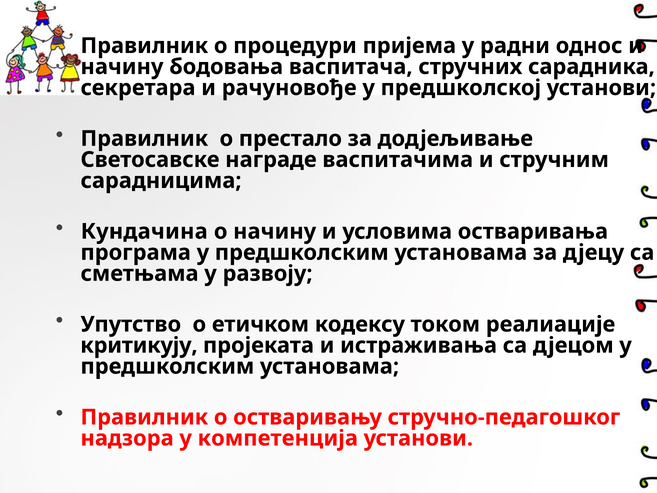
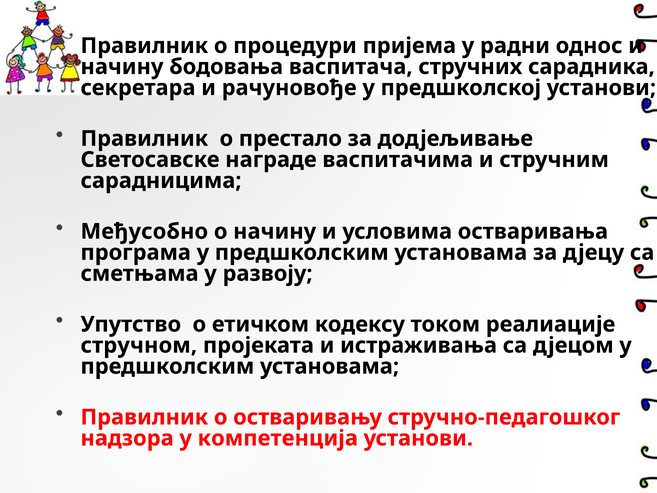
Кундачина: Кундачина -> Међусобно
критикују: критикују -> стручном
